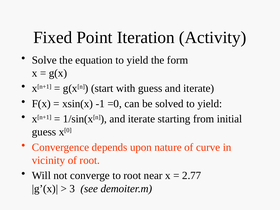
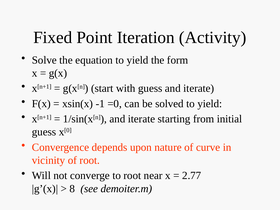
3: 3 -> 8
